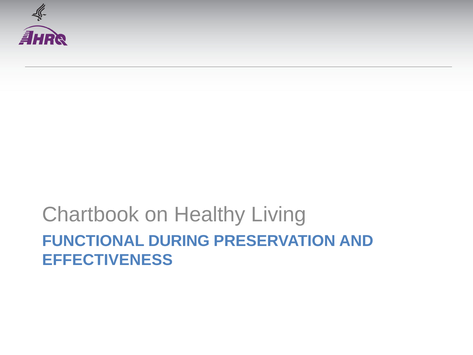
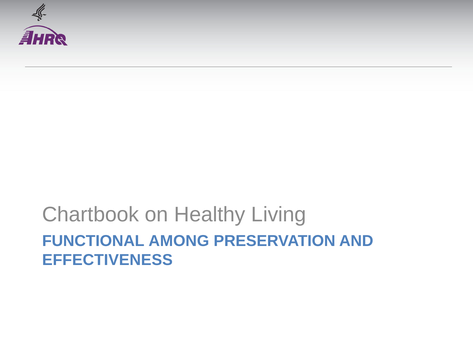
DURING: DURING -> AMONG
